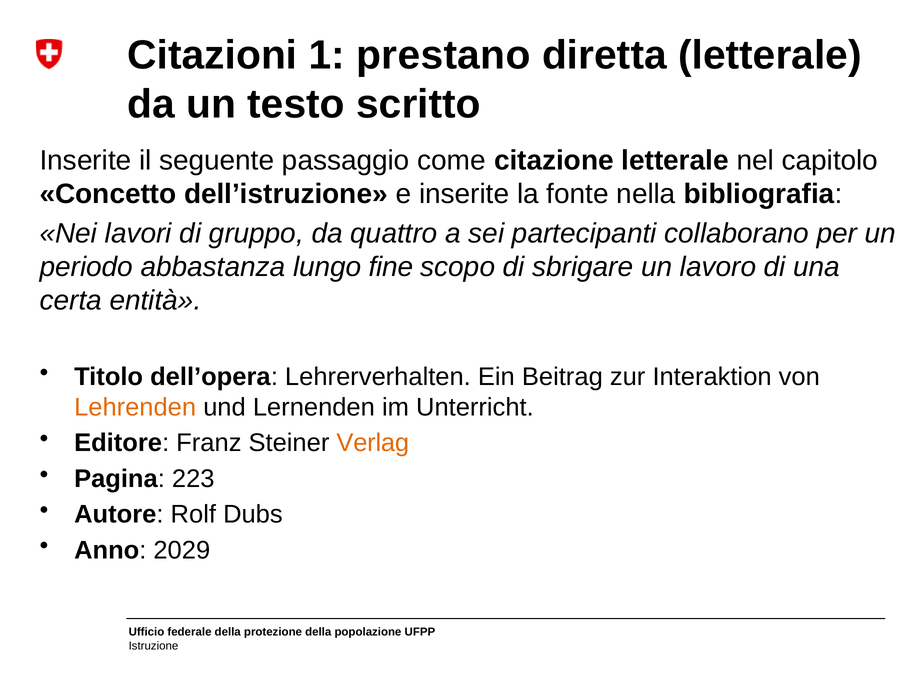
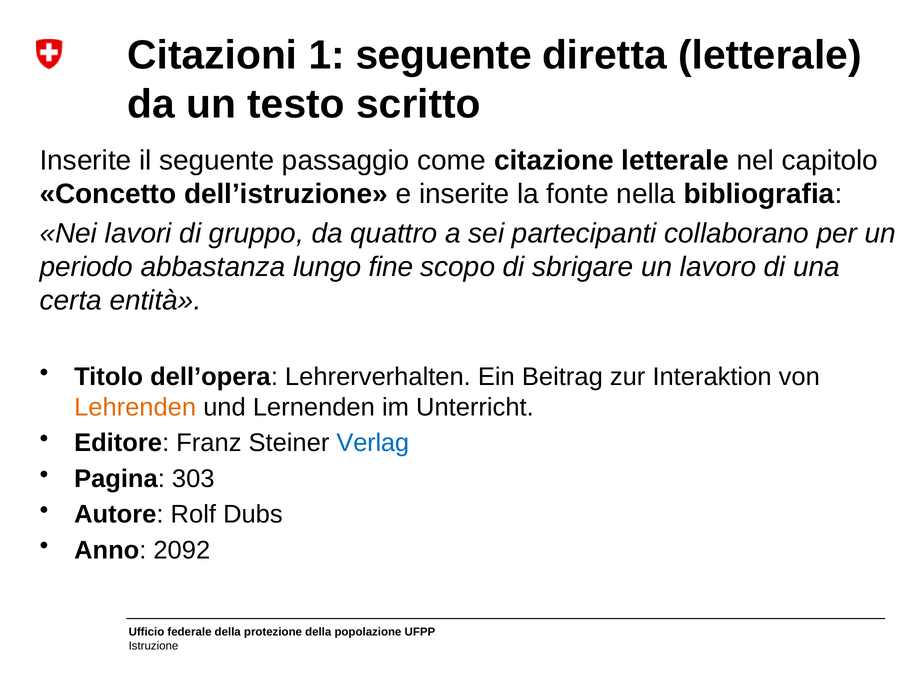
1 prestano: prestano -> seguente
Verlag colour: orange -> blue
223: 223 -> 303
2029: 2029 -> 2092
